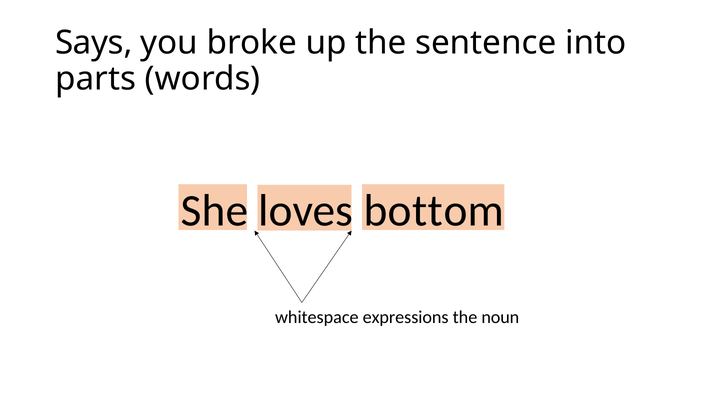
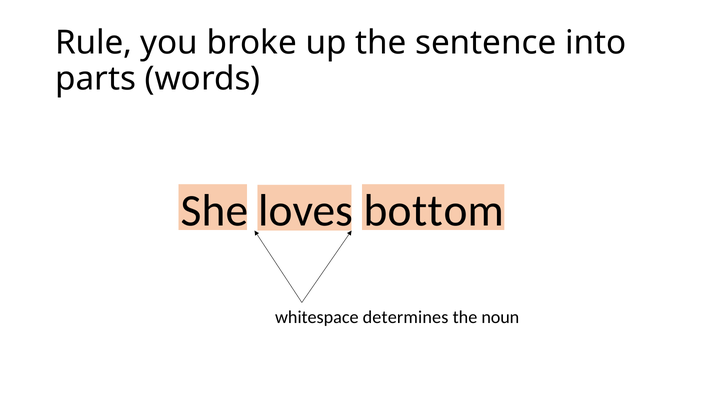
Says: Says -> Rule
expressions: expressions -> determines
